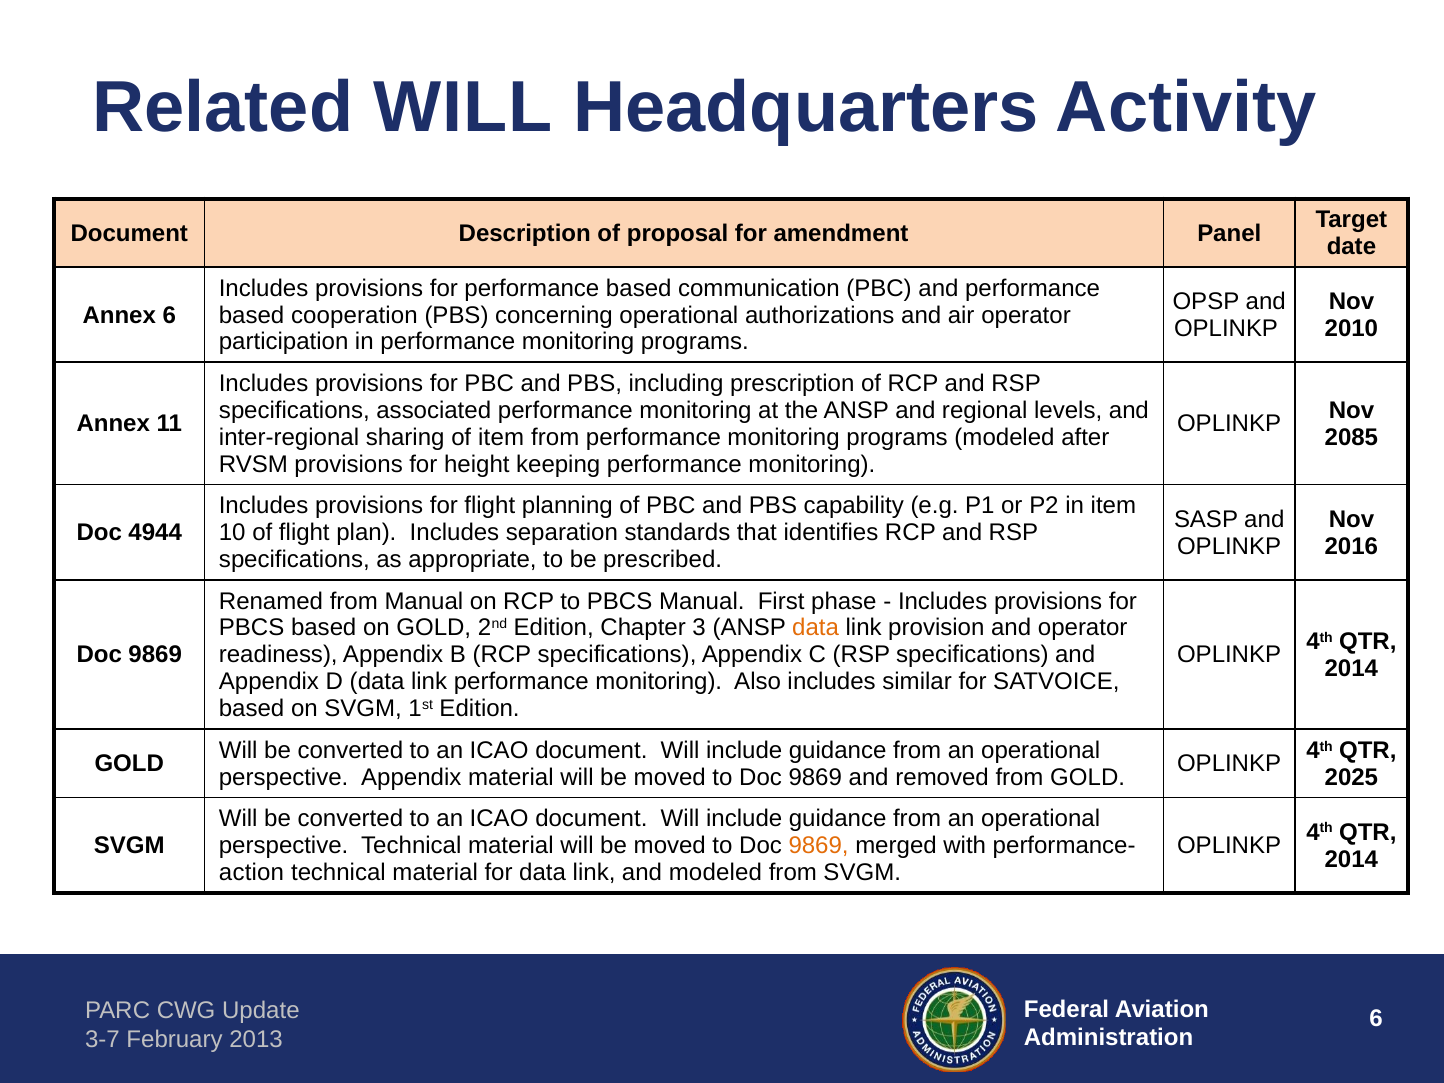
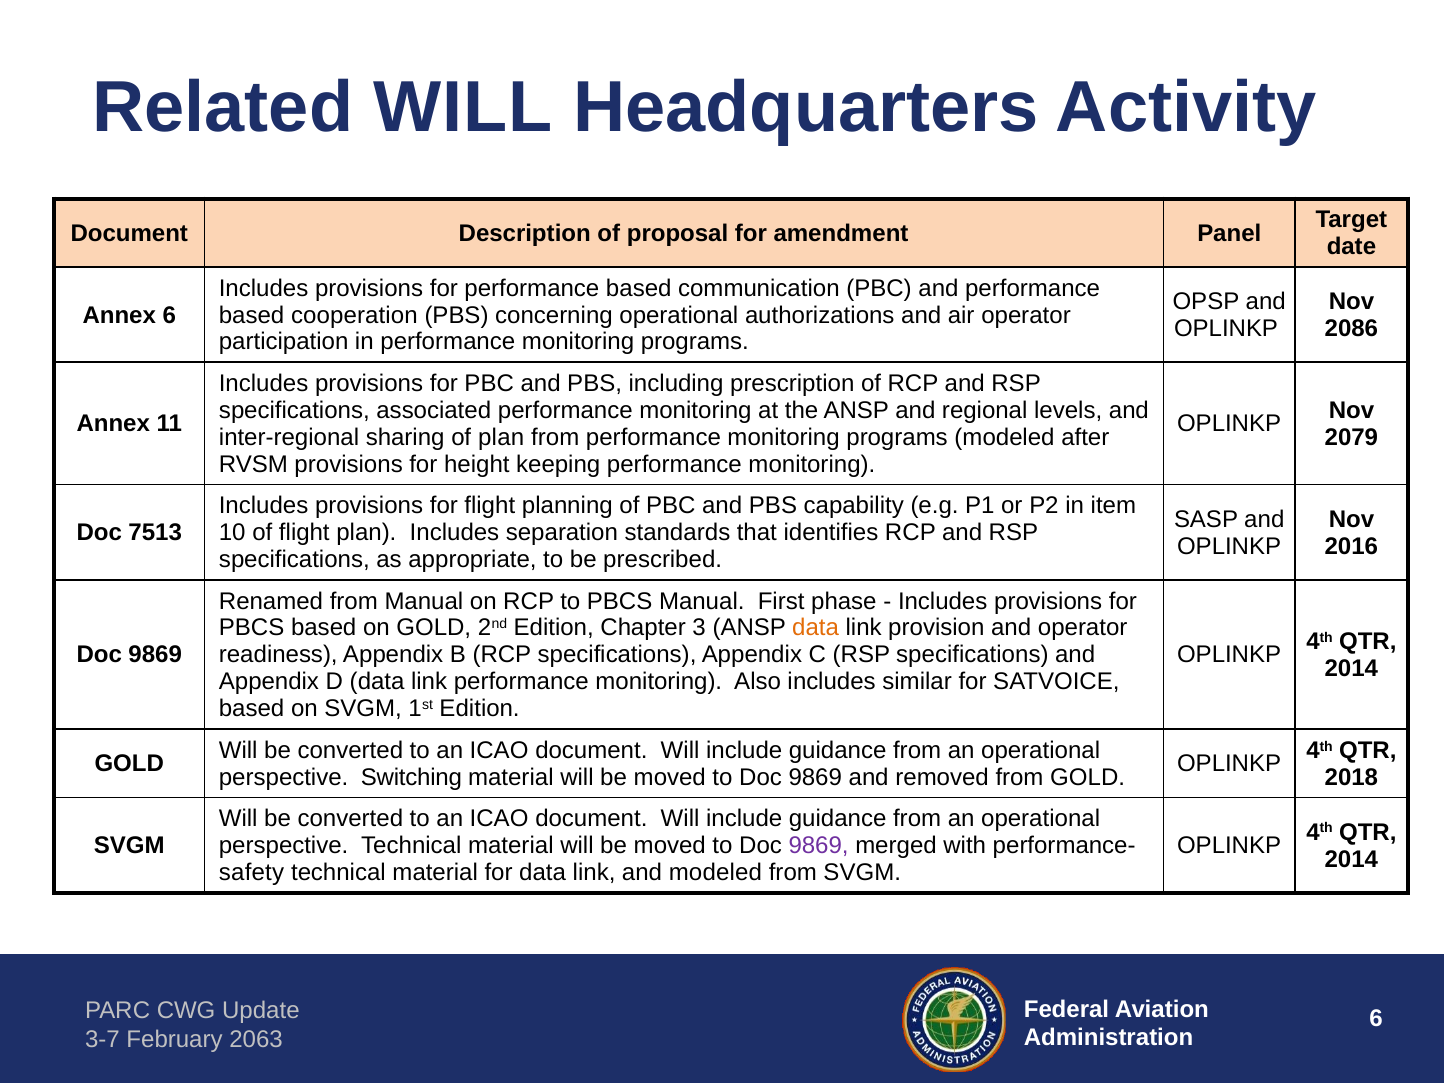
2010: 2010 -> 2086
of item: item -> plan
2085: 2085 -> 2079
4944: 4944 -> 7513
perspective Appendix: Appendix -> Switching
2025: 2025 -> 2018
9869 at (819, 846) colour: orange -> purple
action: action -> safety
2013: 2013 -> 2063
